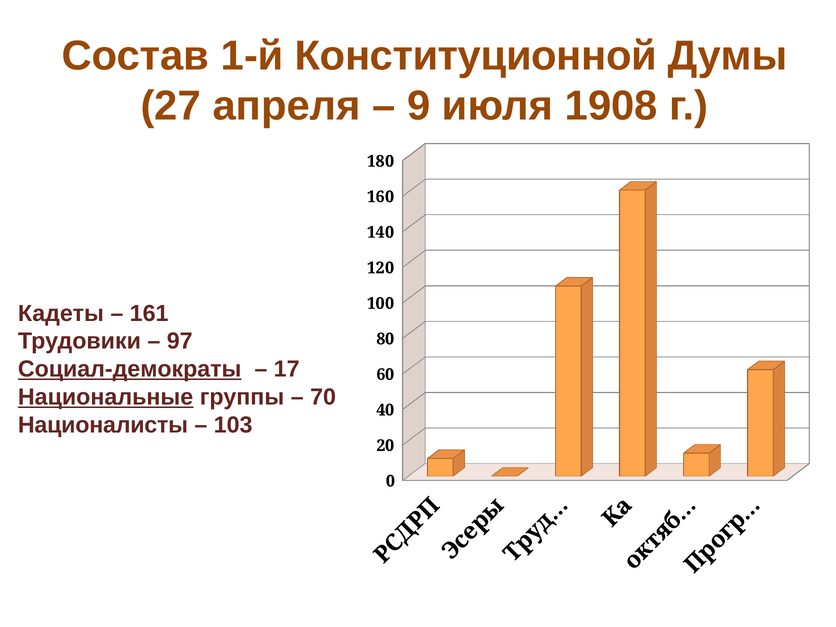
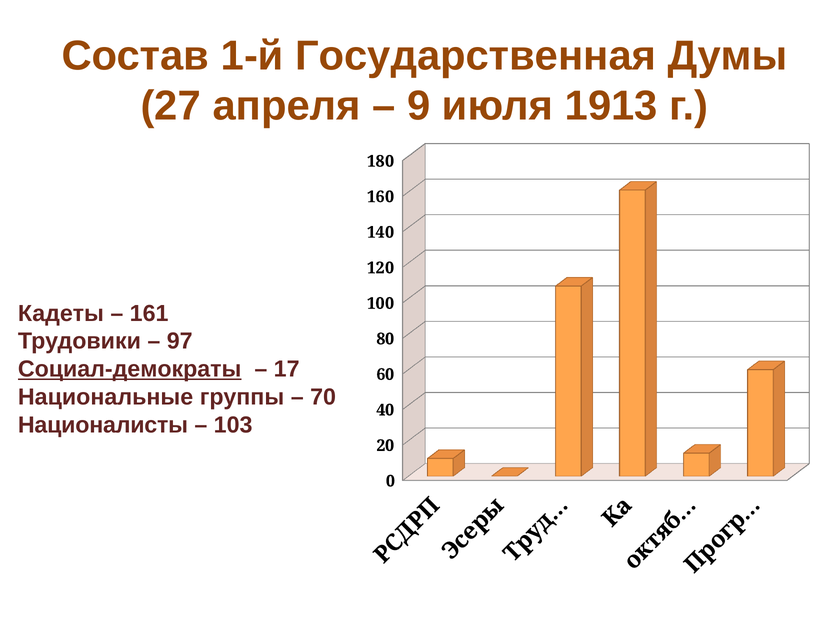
Конституционной: Конституционной -> Государственная
1908: 1908 -> 1913
Национальные underline: present -> none
